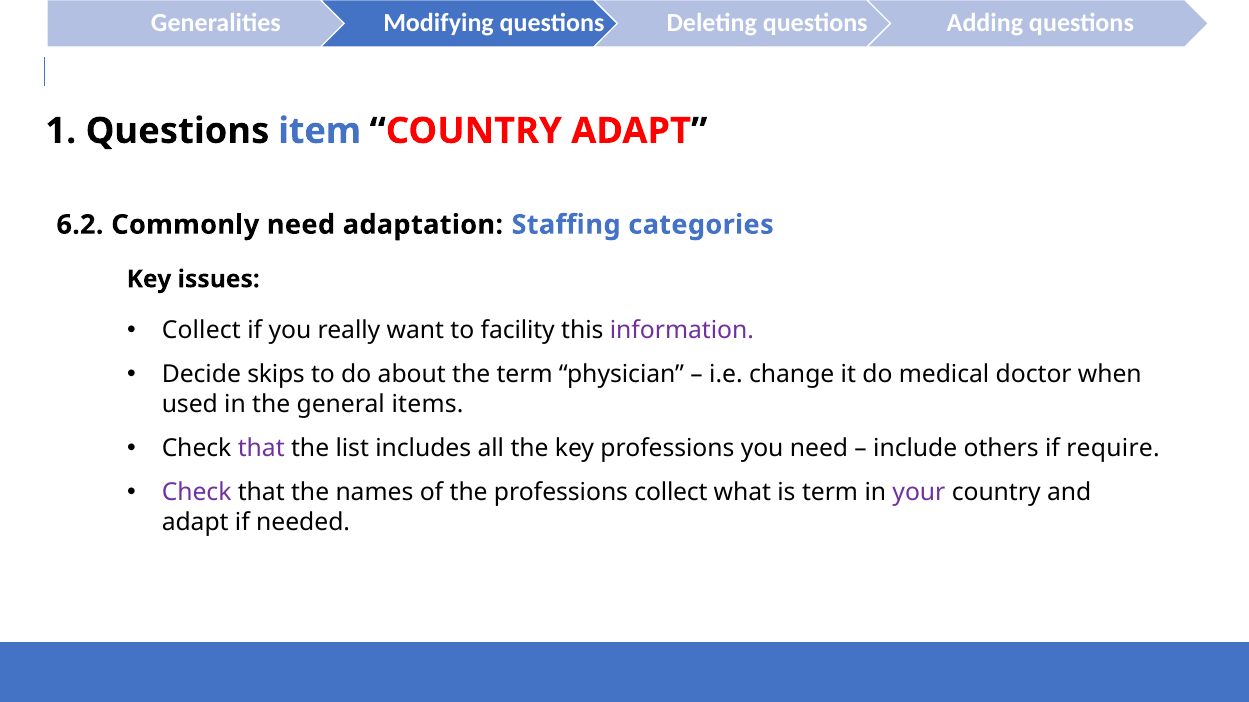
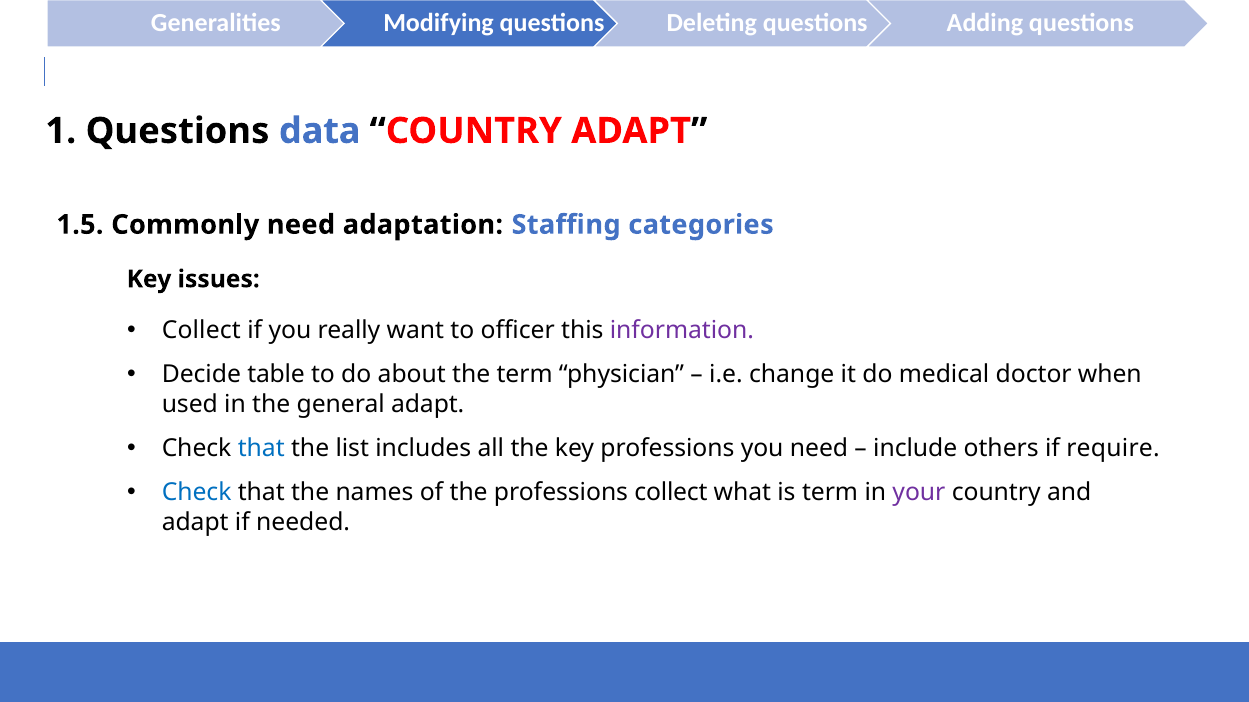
item: item -> data
6.2: 6.2 -> 1.5
facility: facility -> officer
skips: skips -> table
general items: items -> adapt
that at (261, 449) colour: purple -> blue
Check at (197, 493) colour: purple -> blue
